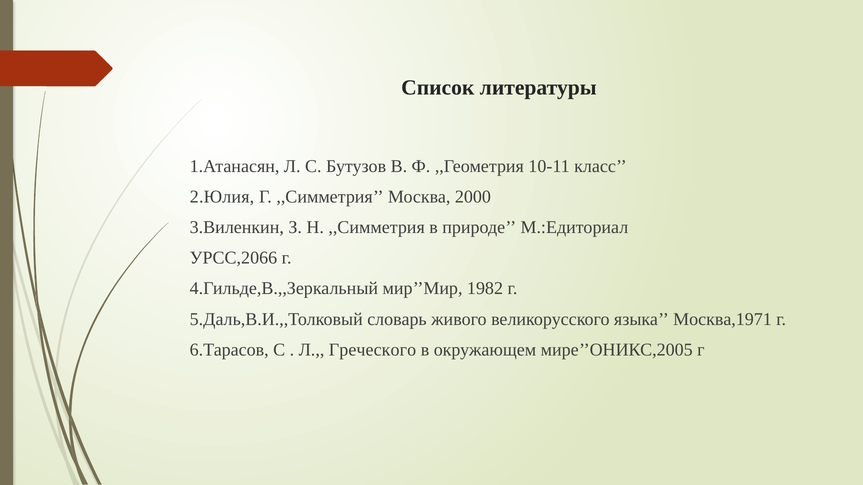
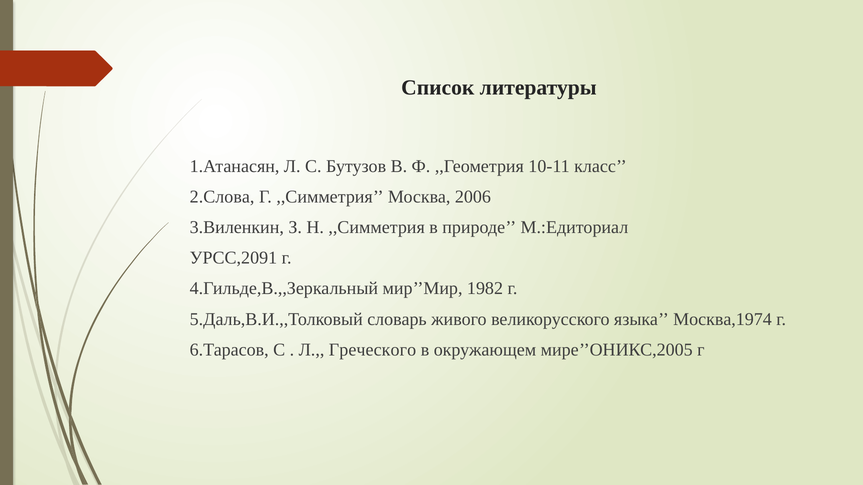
2.Юлия: 2.Юлия -> 2.Слова
2000: 2000 -> 2006
УРСС,2066: УРСС,2066 -> УРСС,2091
Москва,1971: Москва,1971 -> Москва,1974
